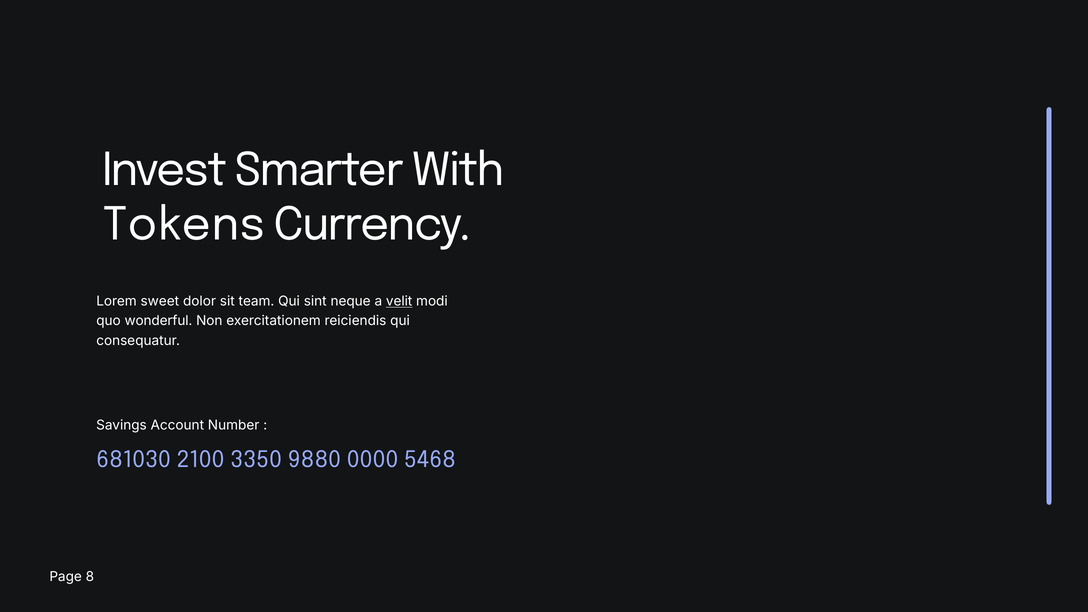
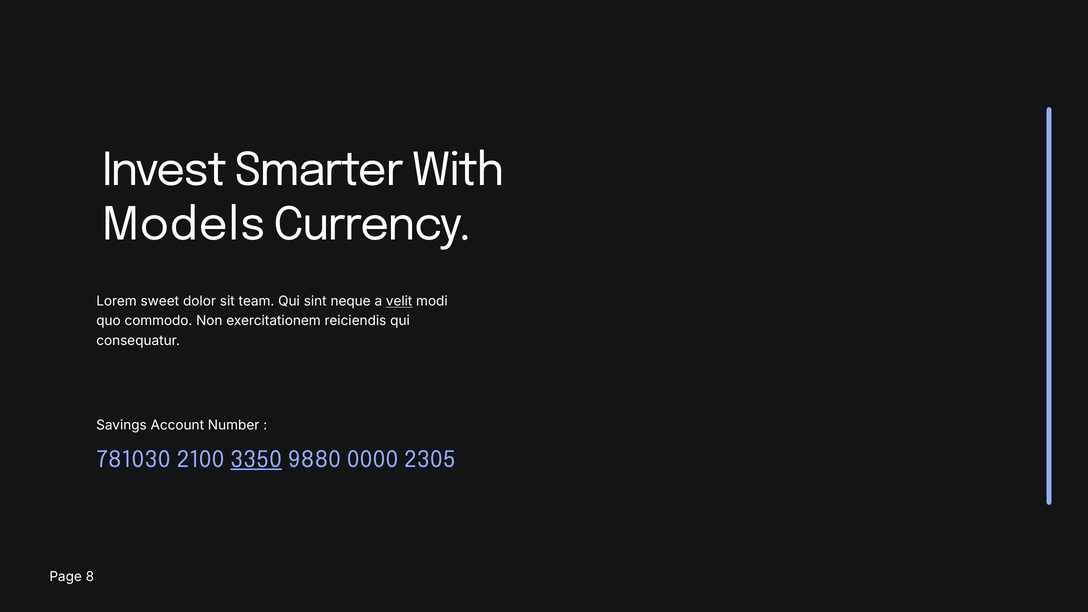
Tokens: Tokens -> Models
wonderful: wonderful -> commodo
681030: 681030 -> 781030
3350 underline: none -> present
5468: 5468 -> 2305
